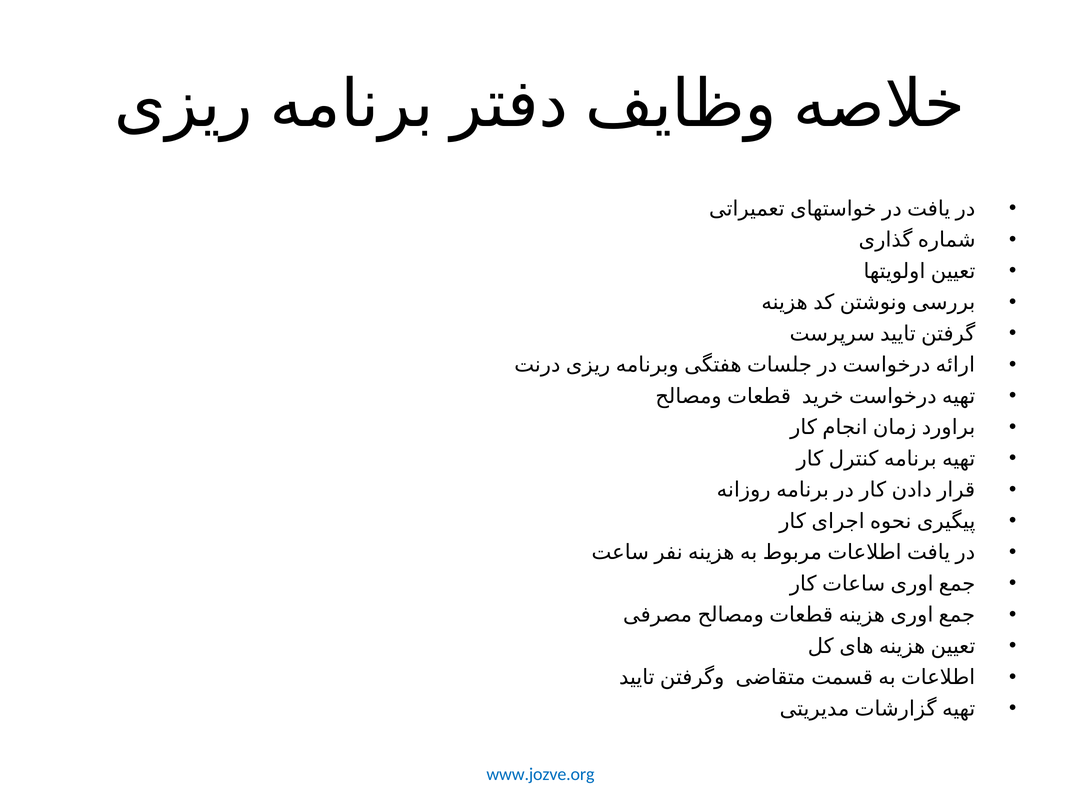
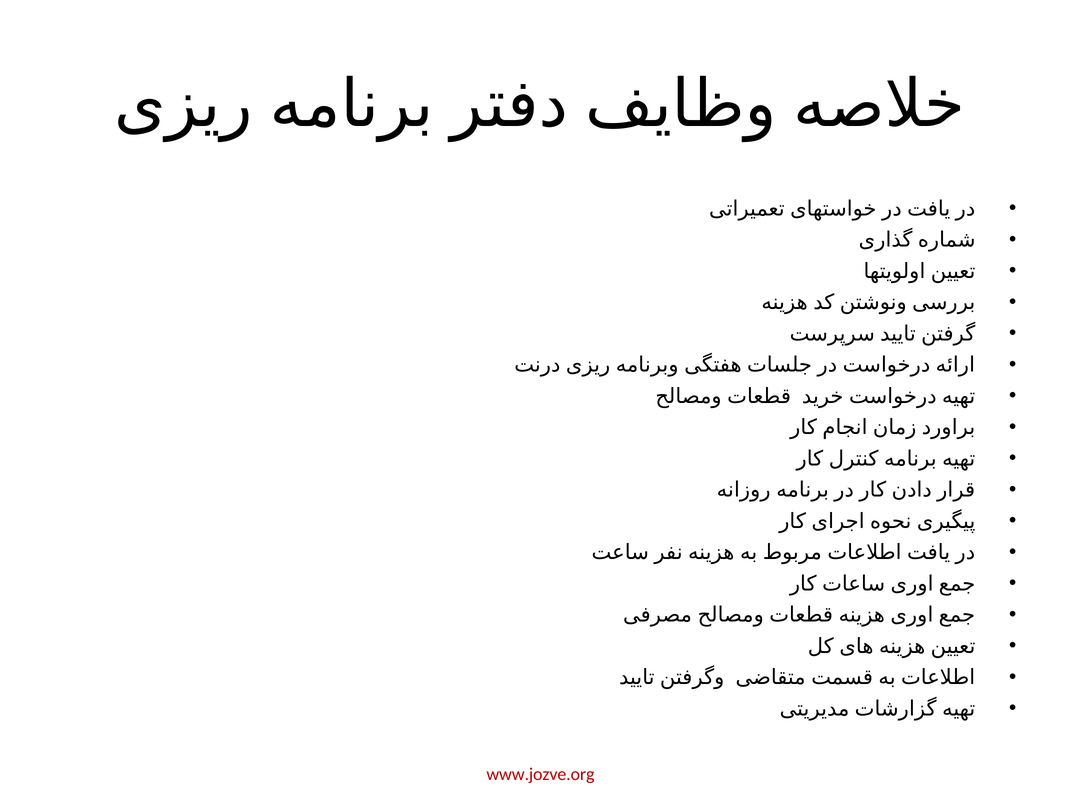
www.jozve.org colour: blue -> red
